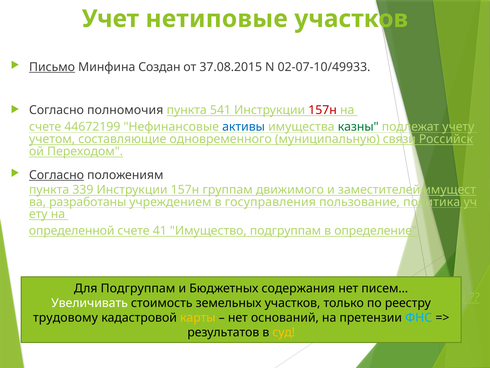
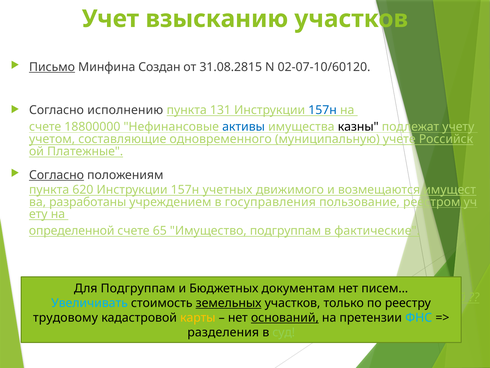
нетиповые: нетиповые -> взысканию
37.08.2015: 37.08.2015 -> 31.08.2815
02-07-10/49933: 02-07-10/49933 -> 02-07-10/60120
полномочия: полномочия -> исполнению
541: 541 -> 131
157н at (323, 110) colour: red -> blue
44672199: 44672199 -> 18800000
казны colour: green -> black
связи: связи -> учете
Переходом: Переходом -> Платежные
339: 339 -> 620
группам: группам -> учетных
заместителей: заместителей -> возмещаются
политика: политика -> реестром
41: 41 -> 65
определение: определение -> фактические
содержания: содержания -> документам
Увеличивать colour: white -> light blue
земельных underline: none -> present
оснований underline: none -> present
результатов: результатов -> разделения
суд colour: yellow -> light green
